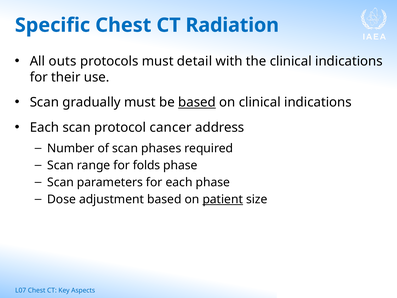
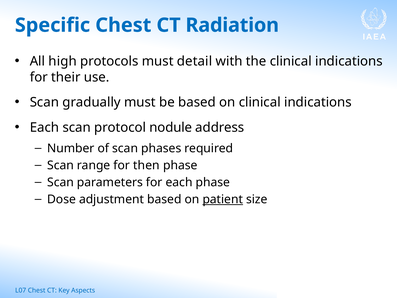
outs: outs -> high
based at (197, 102) underline: present -> none
cancer: cancer -> nodule
folds: folds -> then
